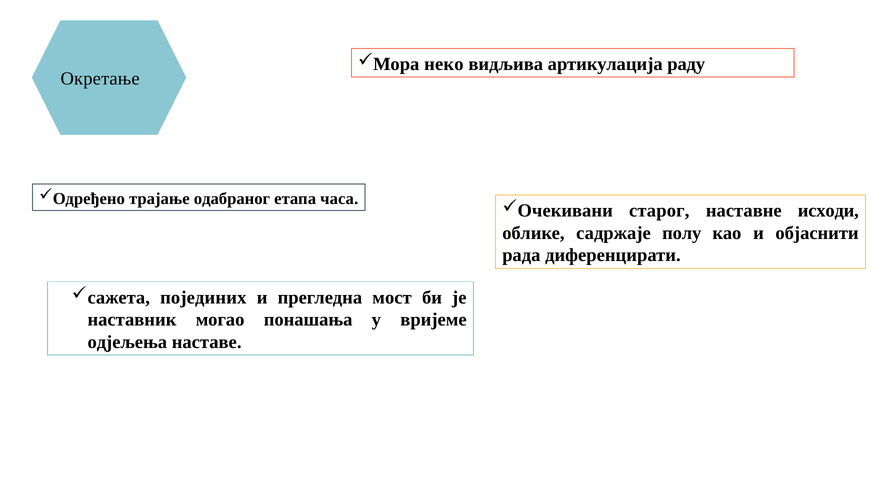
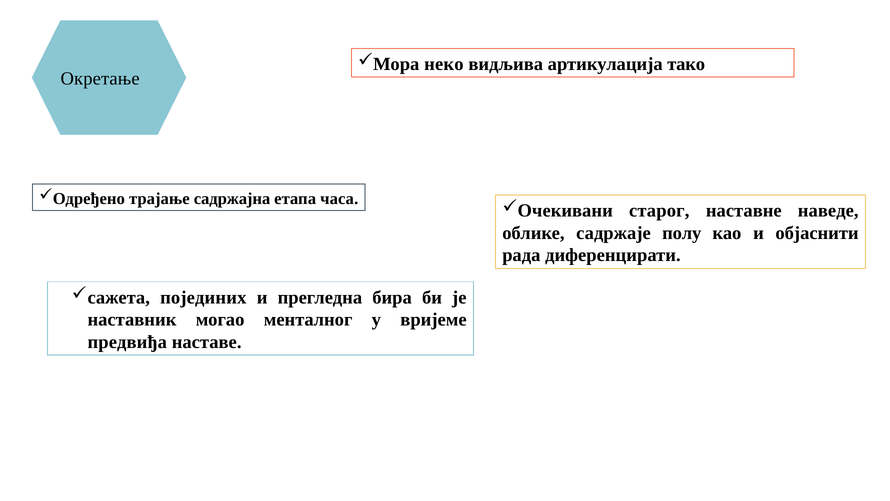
раду: раду -> тако
одабраног: одабраног -> садржајна
исходи: исходи -> наведе
мост: мост -> бира
понашања: понашања -> менталног
одјељења: одјељења -> предвиђа
